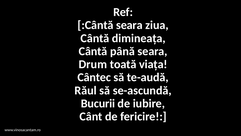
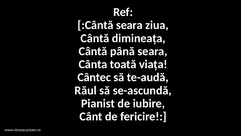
Drum: Drum -> Cânta
Bucurii: Bucurii -> Pianist
